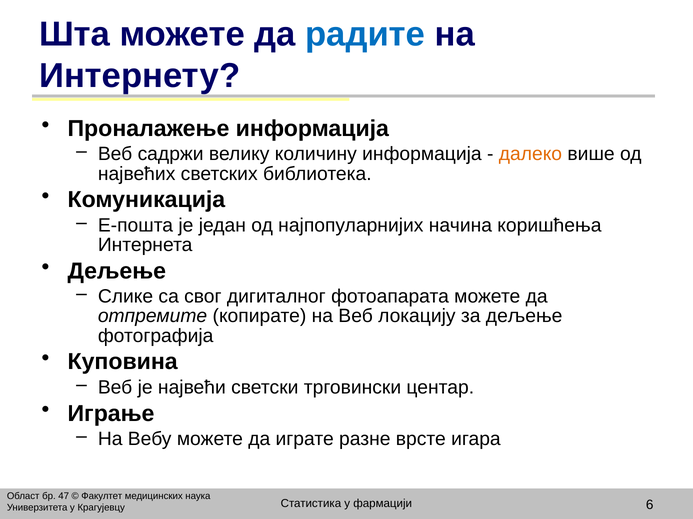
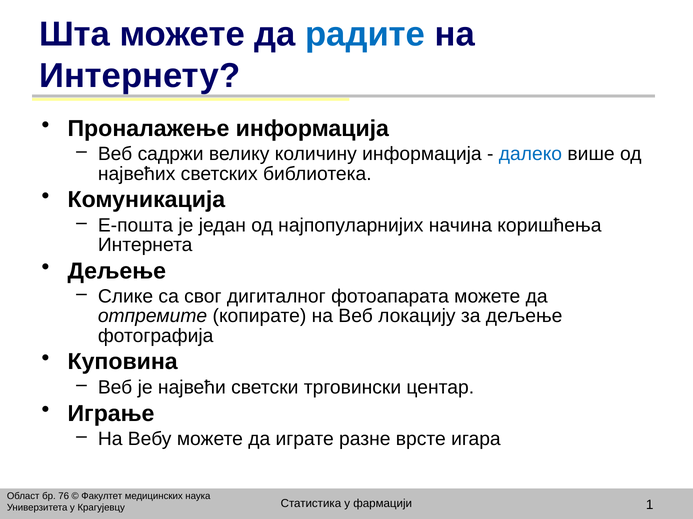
далеко colour: orange -> blue
47: 47 -> 76
6: 6 -> 1
